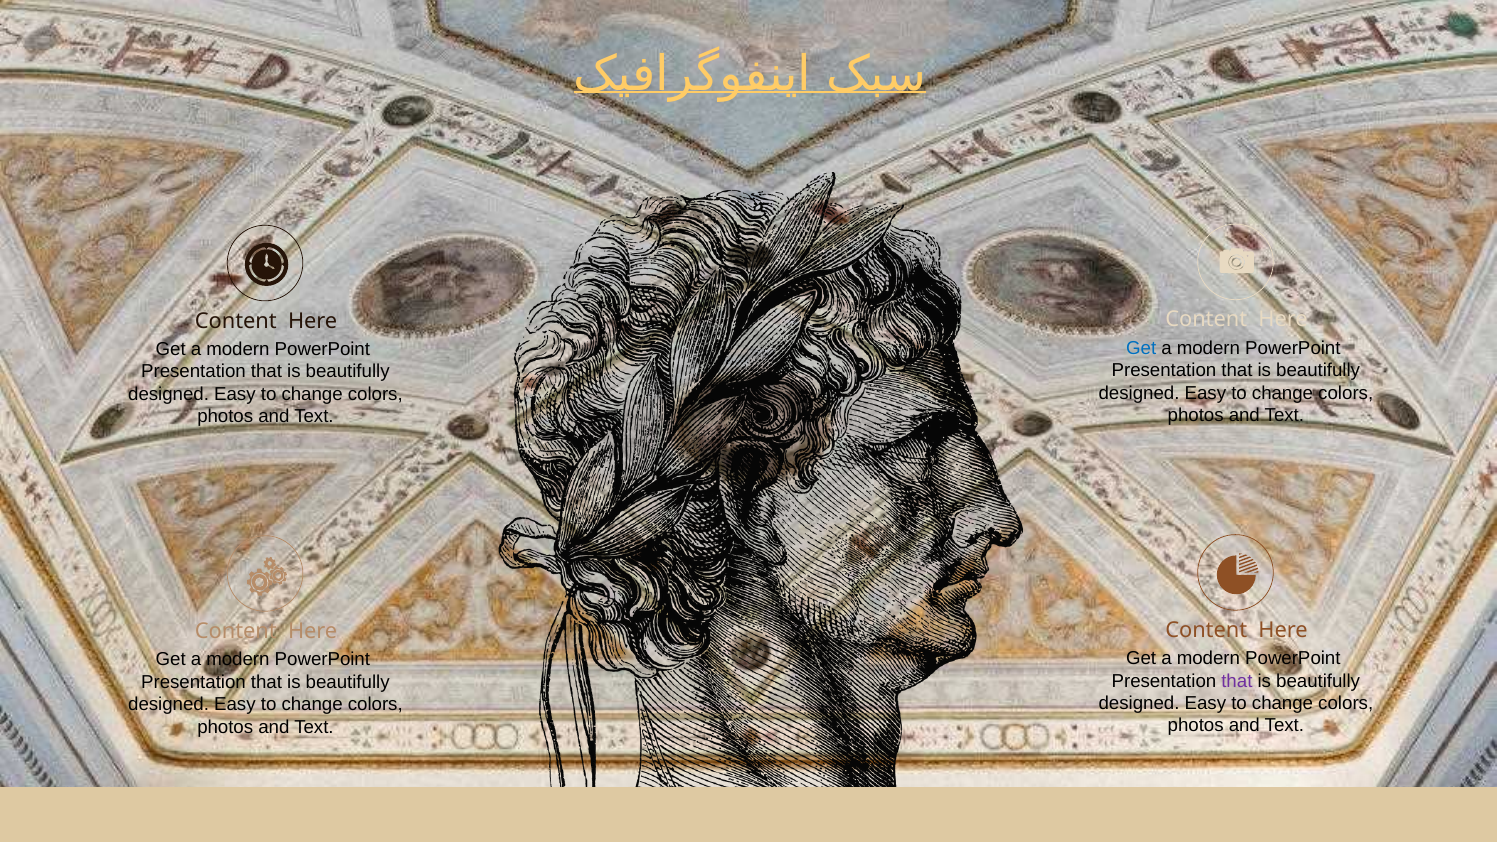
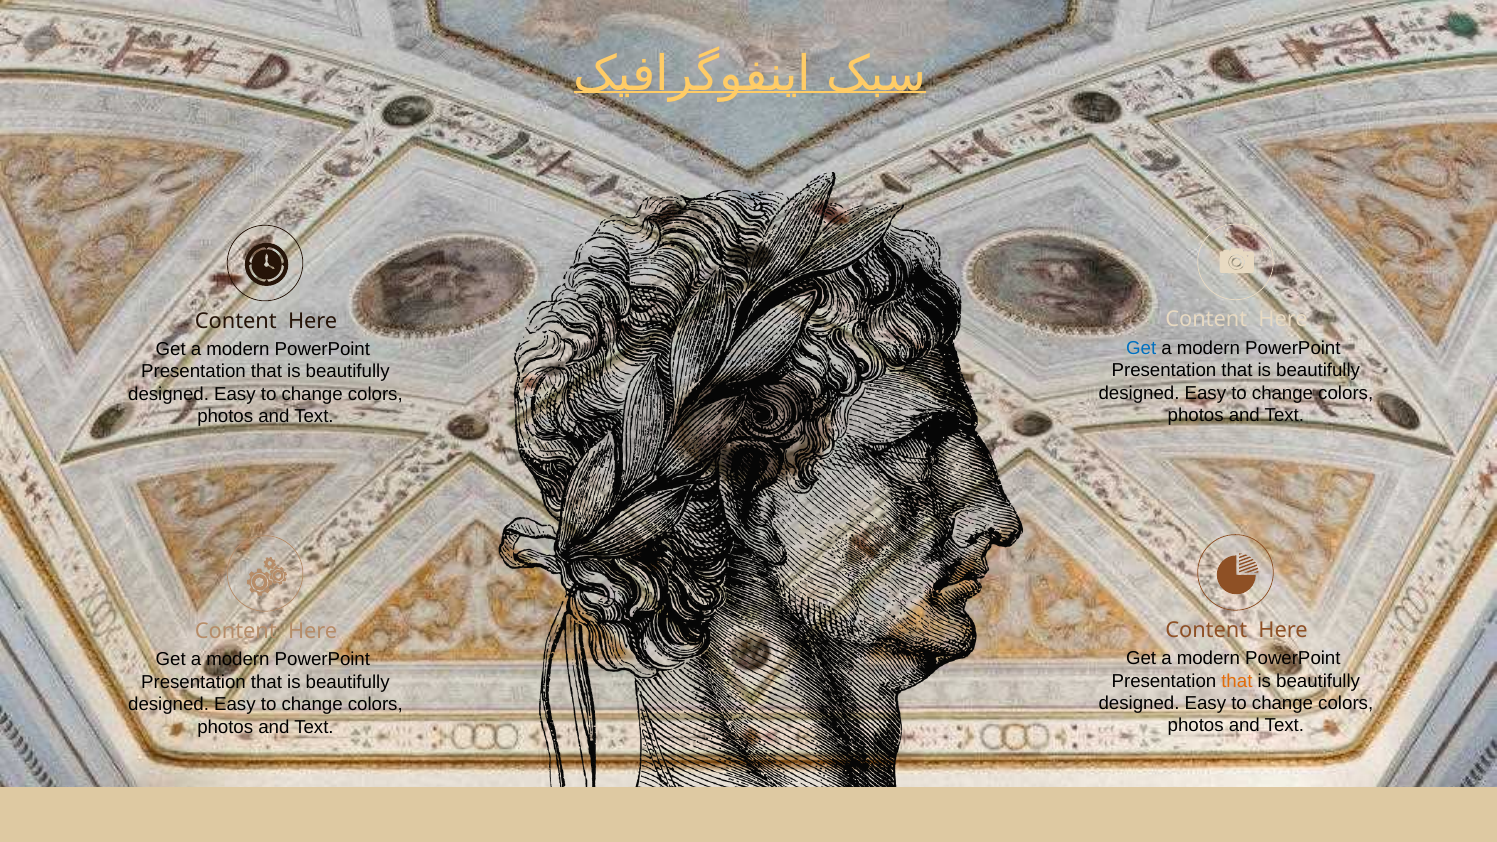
that at (1237, 681) colour: purple -> orange
